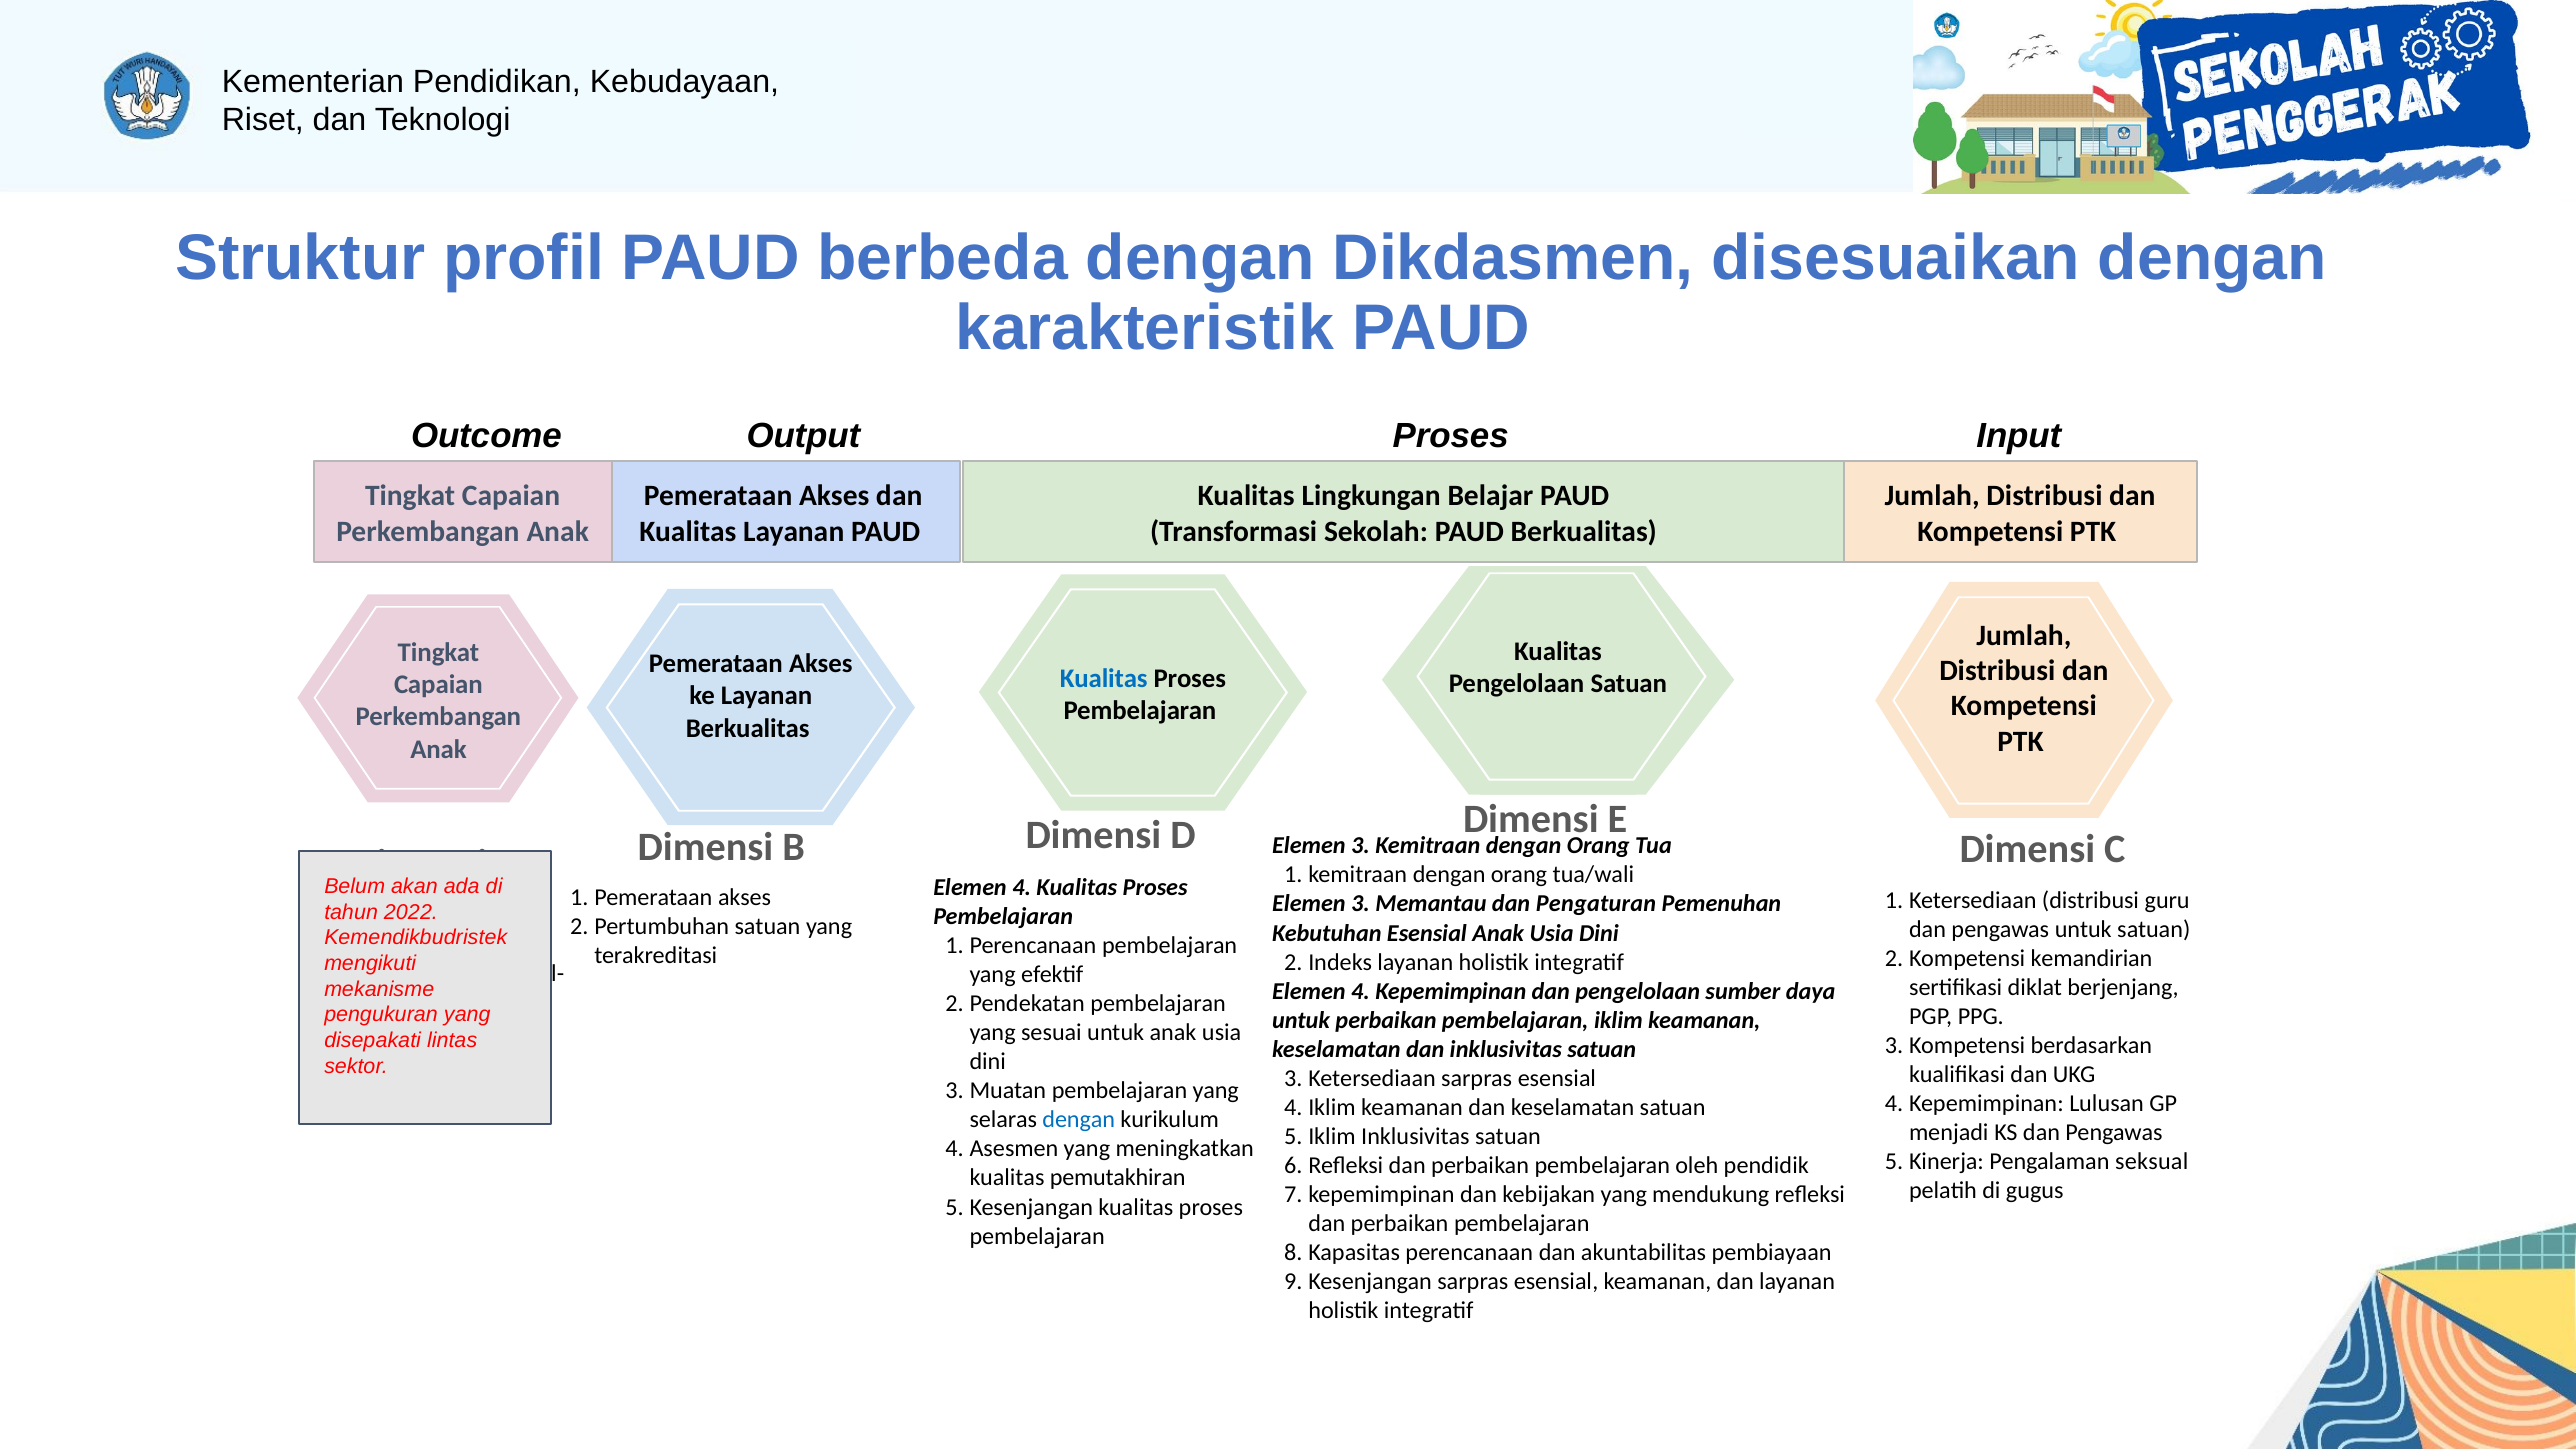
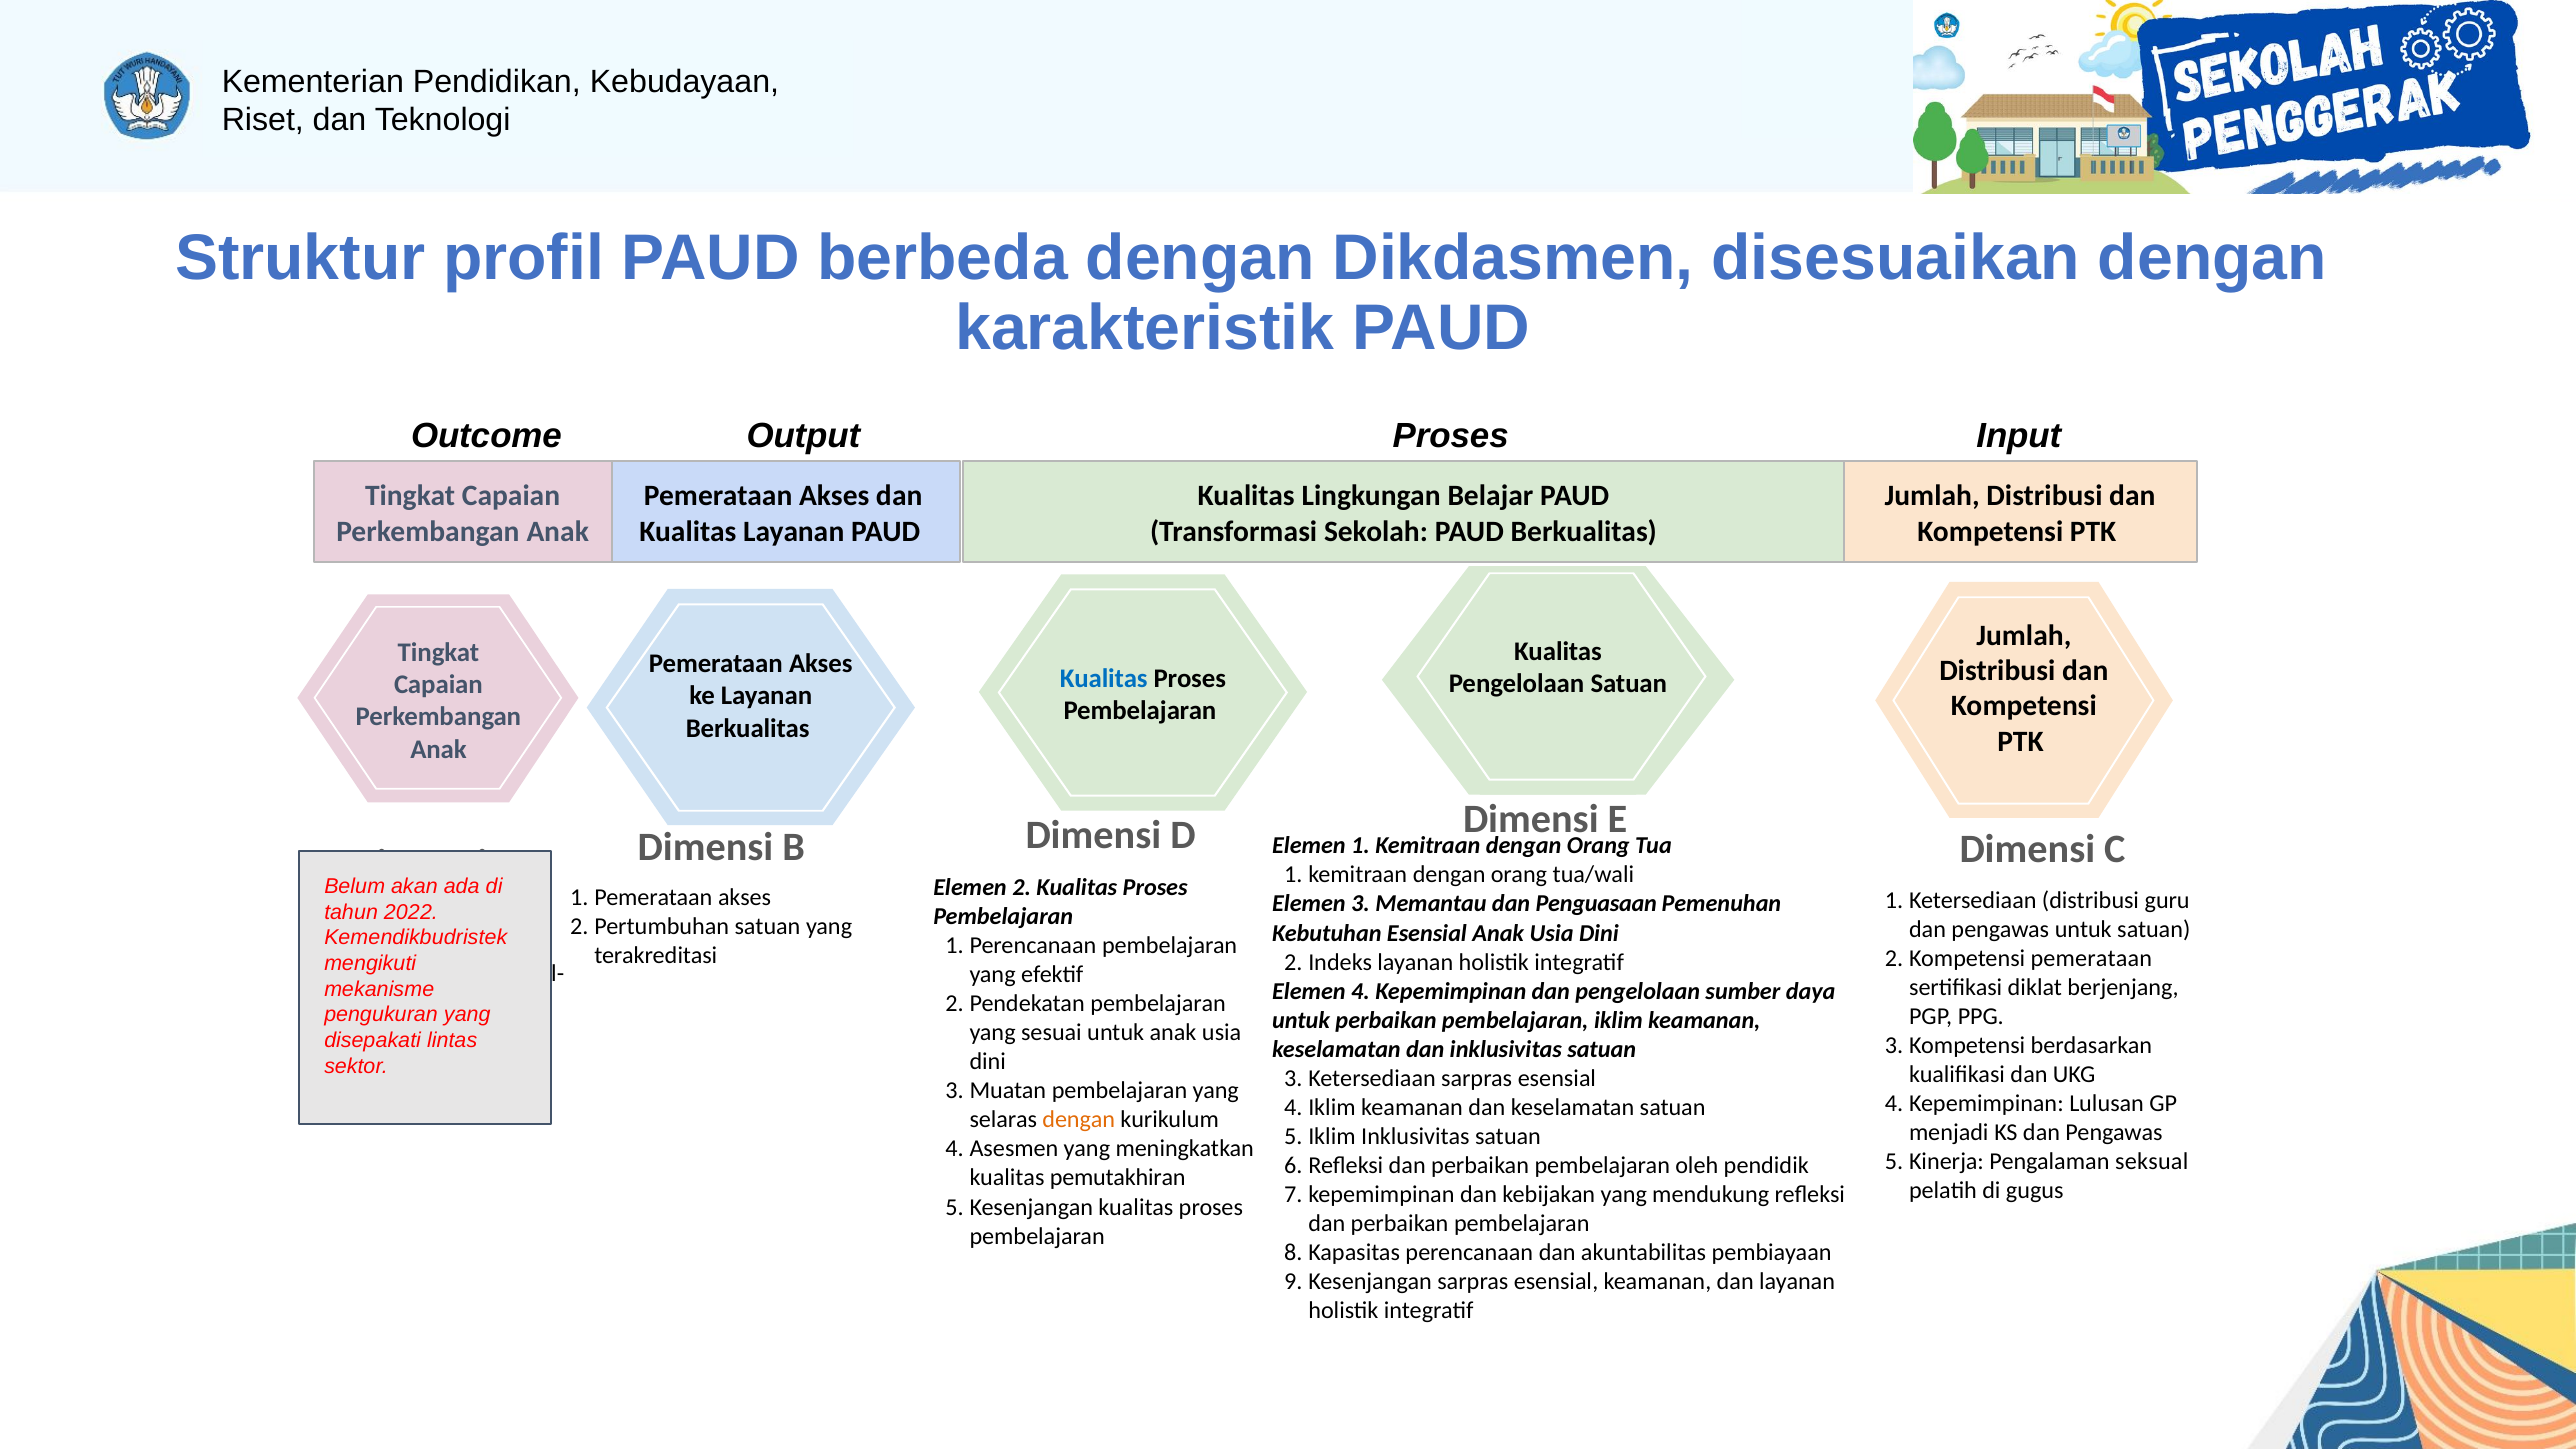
3 at (1360, 846): 3 -> 1
4 at (1022, 887): 4 -> 2
Pengaturan: Pengaturan -> Penguasaan
kemandirian at (2091, 958): kemandirian -> pemerataan
dengan at (1079, 1120) colour: blue -> orange
